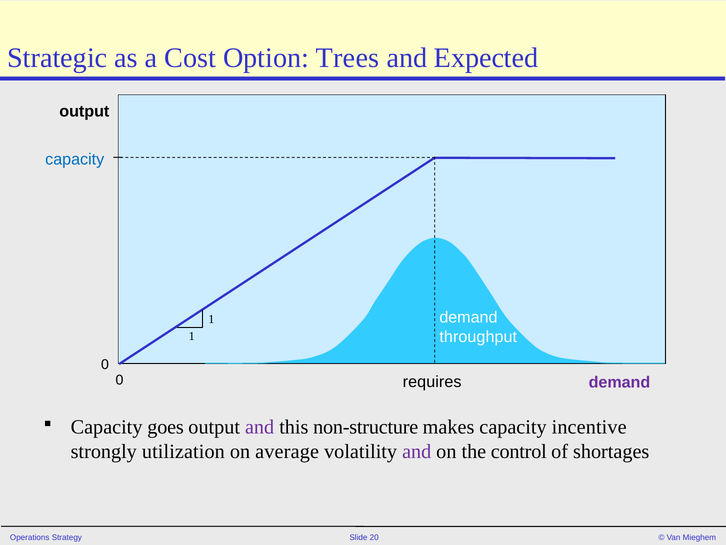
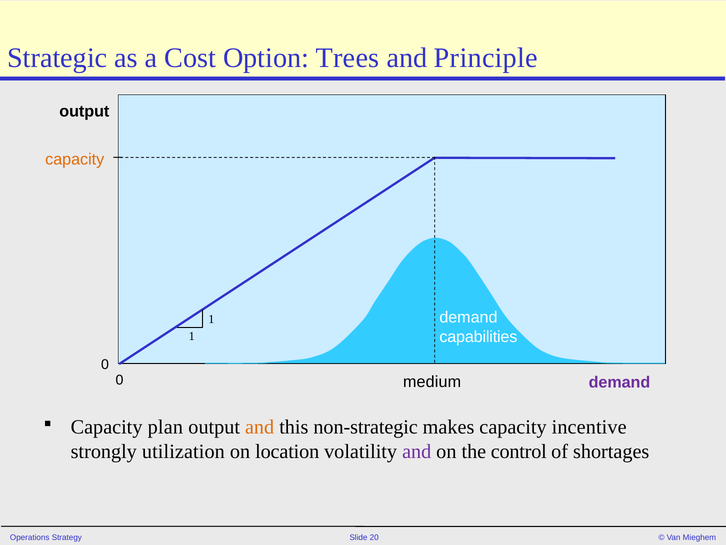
Expected: Expected -> Principle
capacity at (75, 159) colour: blue -> orange
throughput: throughput -> capabilities
requires: requires -> medium
goes: goes -> plan
and at (260, 427) colour: purple -> orange
non-structure: non-structure -> non-strategic
average: average -> location
